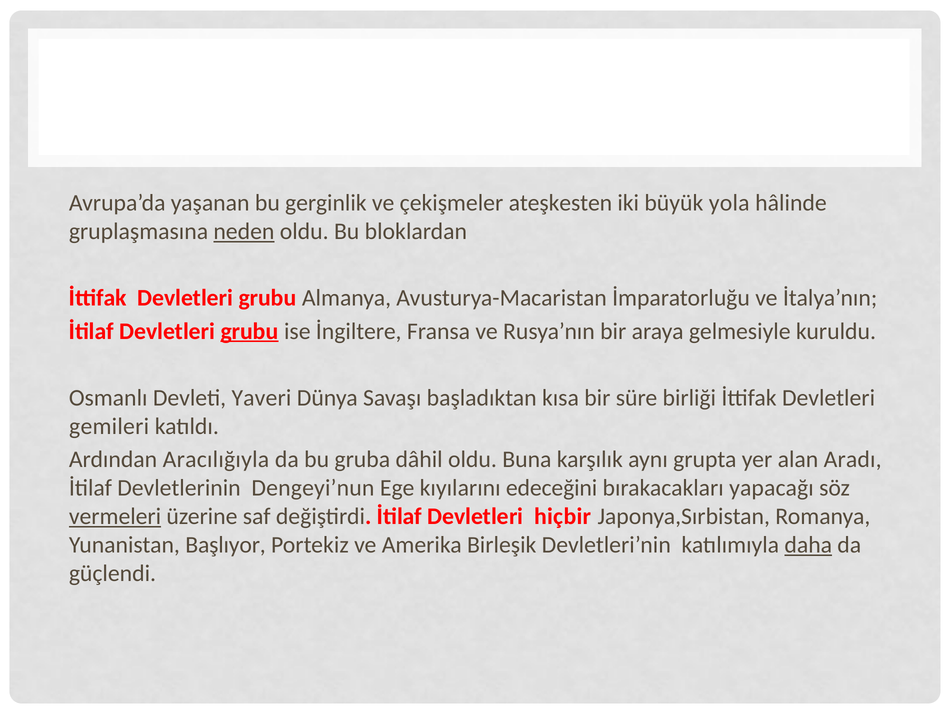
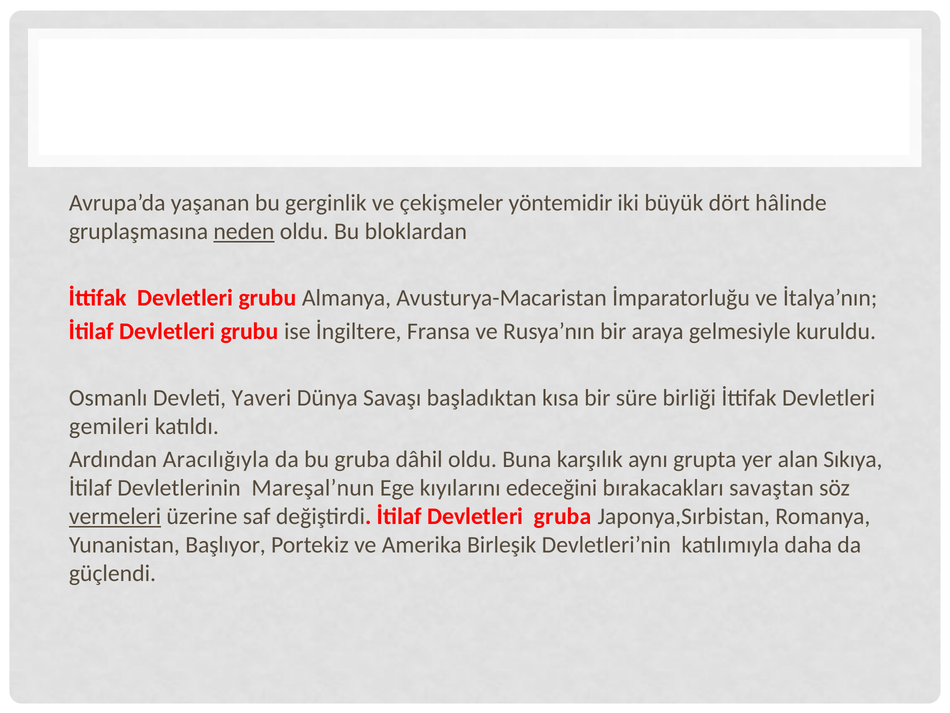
ateşkesten: ateşkesten -> yöntemidir
yola: yola -> dört
grubu at (249, 331) underline: present -> none
Aradı: Aradı -> Sıkıya
Dengeyi’nun: Dengeyi’nun -> Mareşal’nun
yapacağı: yapacağı -> savaştan
Devletleri hiçbir: hiçbir -> gruba
daha underline: present -> none
